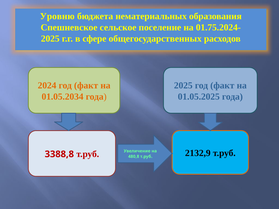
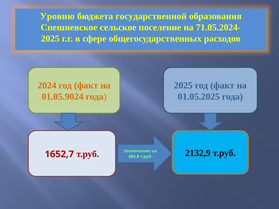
нематериальных: нематериальных -> государственной
01.75.2024-: 01.75.2024- -> 71.05.2024-
01.05.2034: 01.05.2034 -> 01.05.9024
3388,8: 3388,8 -> 1652,7
